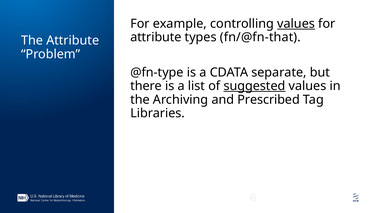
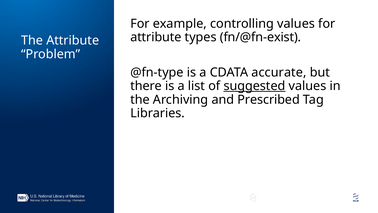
values at (296, 24) underline: present -> none
fn/@fn-that: fn/@fn-that -> fn/@fn-exist
separate: separate -> accurate
